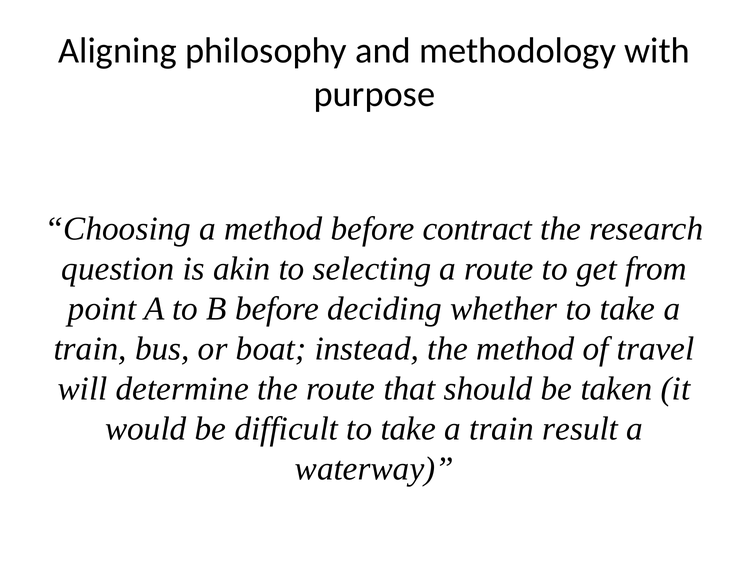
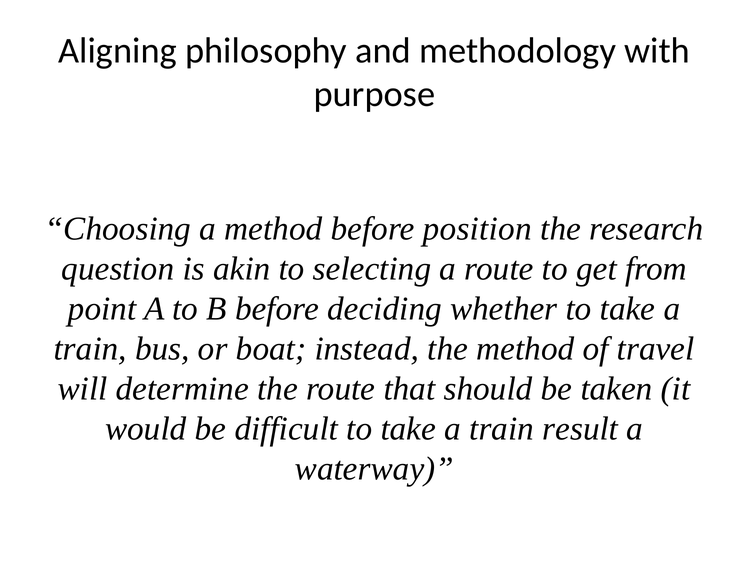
contract: contract -> position
